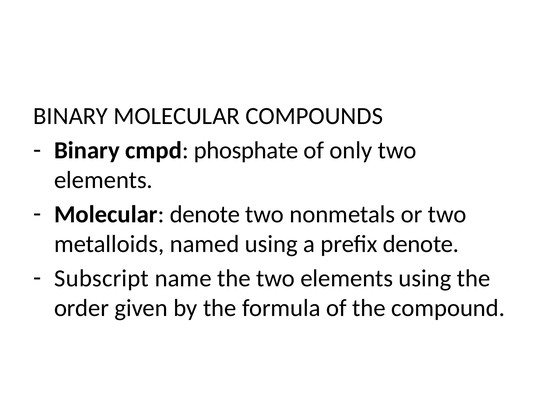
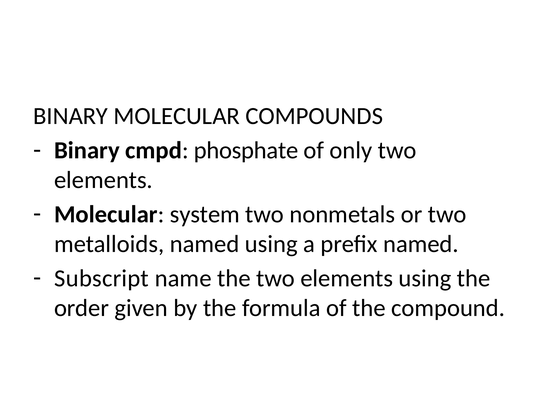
Molecular denote: denote -> system
prefix denote: denote -> named
